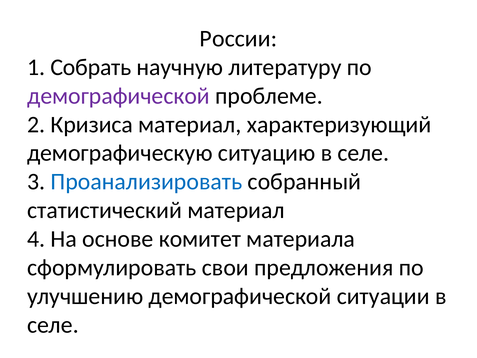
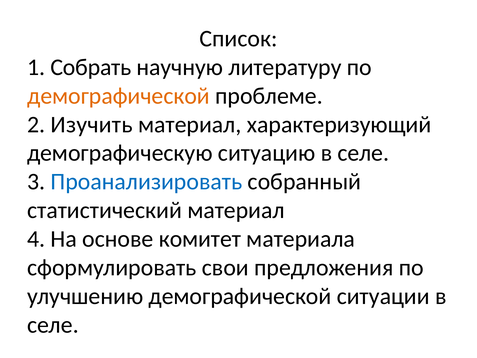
России: России -> Список
демографической at (118, 96) colour: purple -> orange
Кризиса: Кризиса -> Изучить
